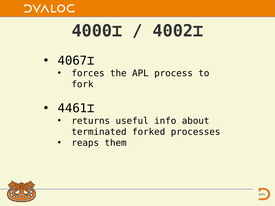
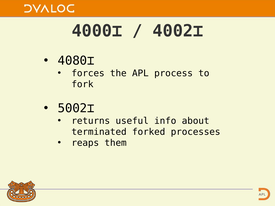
4067⌶: 4067⌶ -> 4080⌶
4461⌶: 4461⌶ -> 5002⌶
